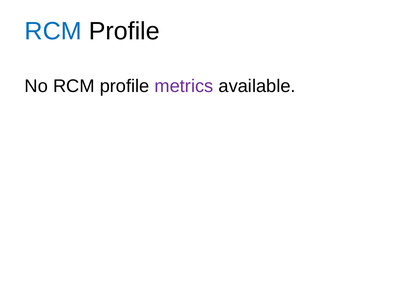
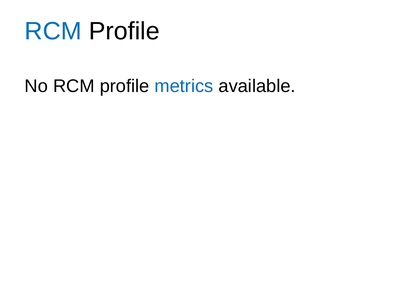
metrics colour: purple -> blue
